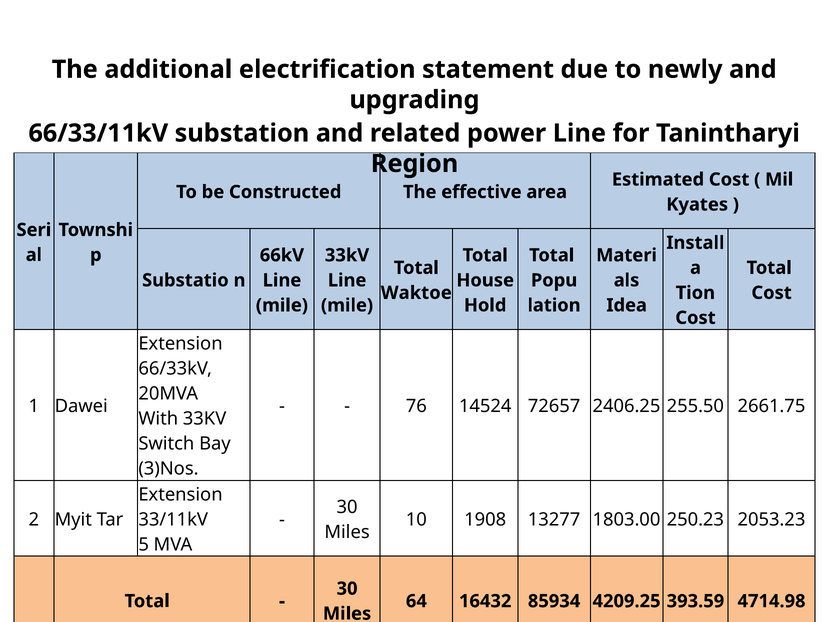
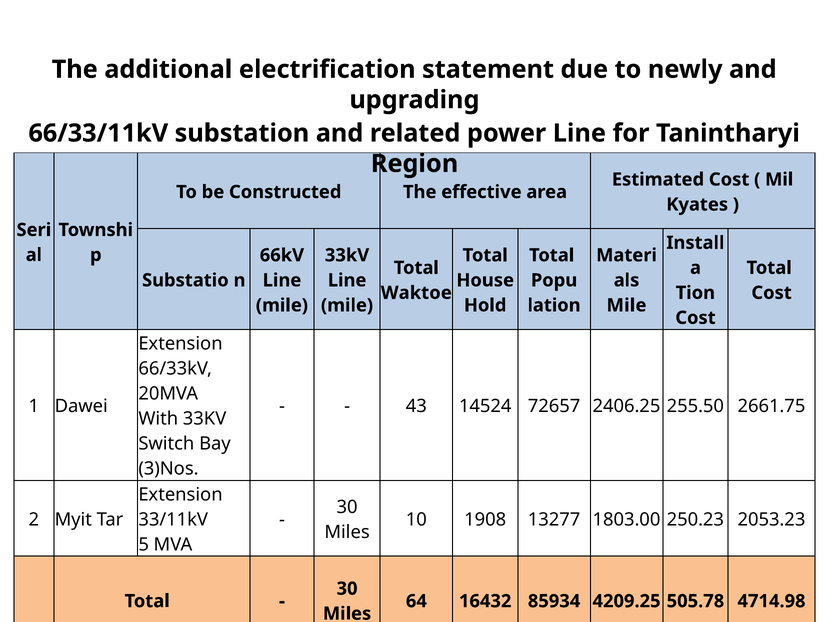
Idea at (627, 305): Idea -> Mile
76: 76 -> 43
393.59: 393.59 -> 505.78
